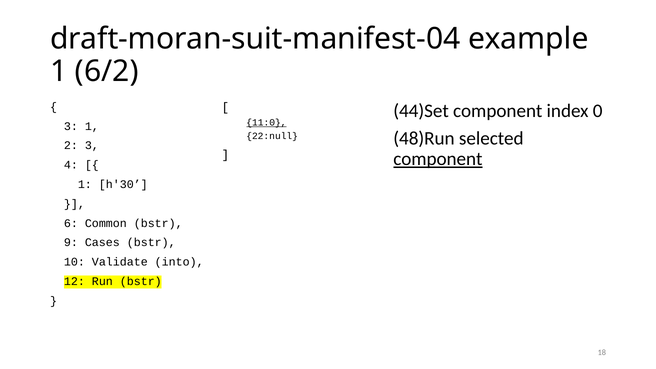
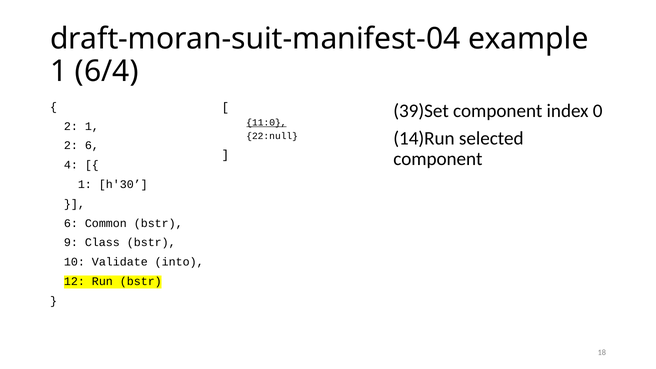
6/2: 6/2 -> 6/4
44)Set: 44)Set -> 39)Set
3 at (71, 126): 3 -> 2
48)Run: 48)Run -> 14)Run
2 3: 3 -> 6
component at (438, 159) underline: present -> none
Cases: Cases -> Class
